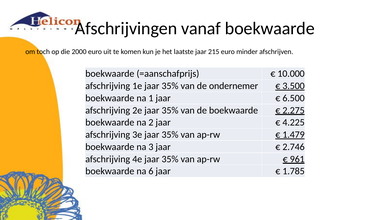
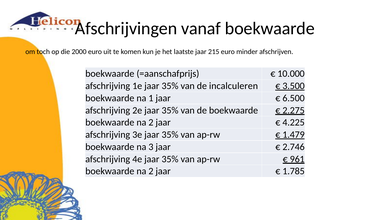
ondernemer: ondernemer -> incalculeren
6 at (151, 171): 6 -> 2
